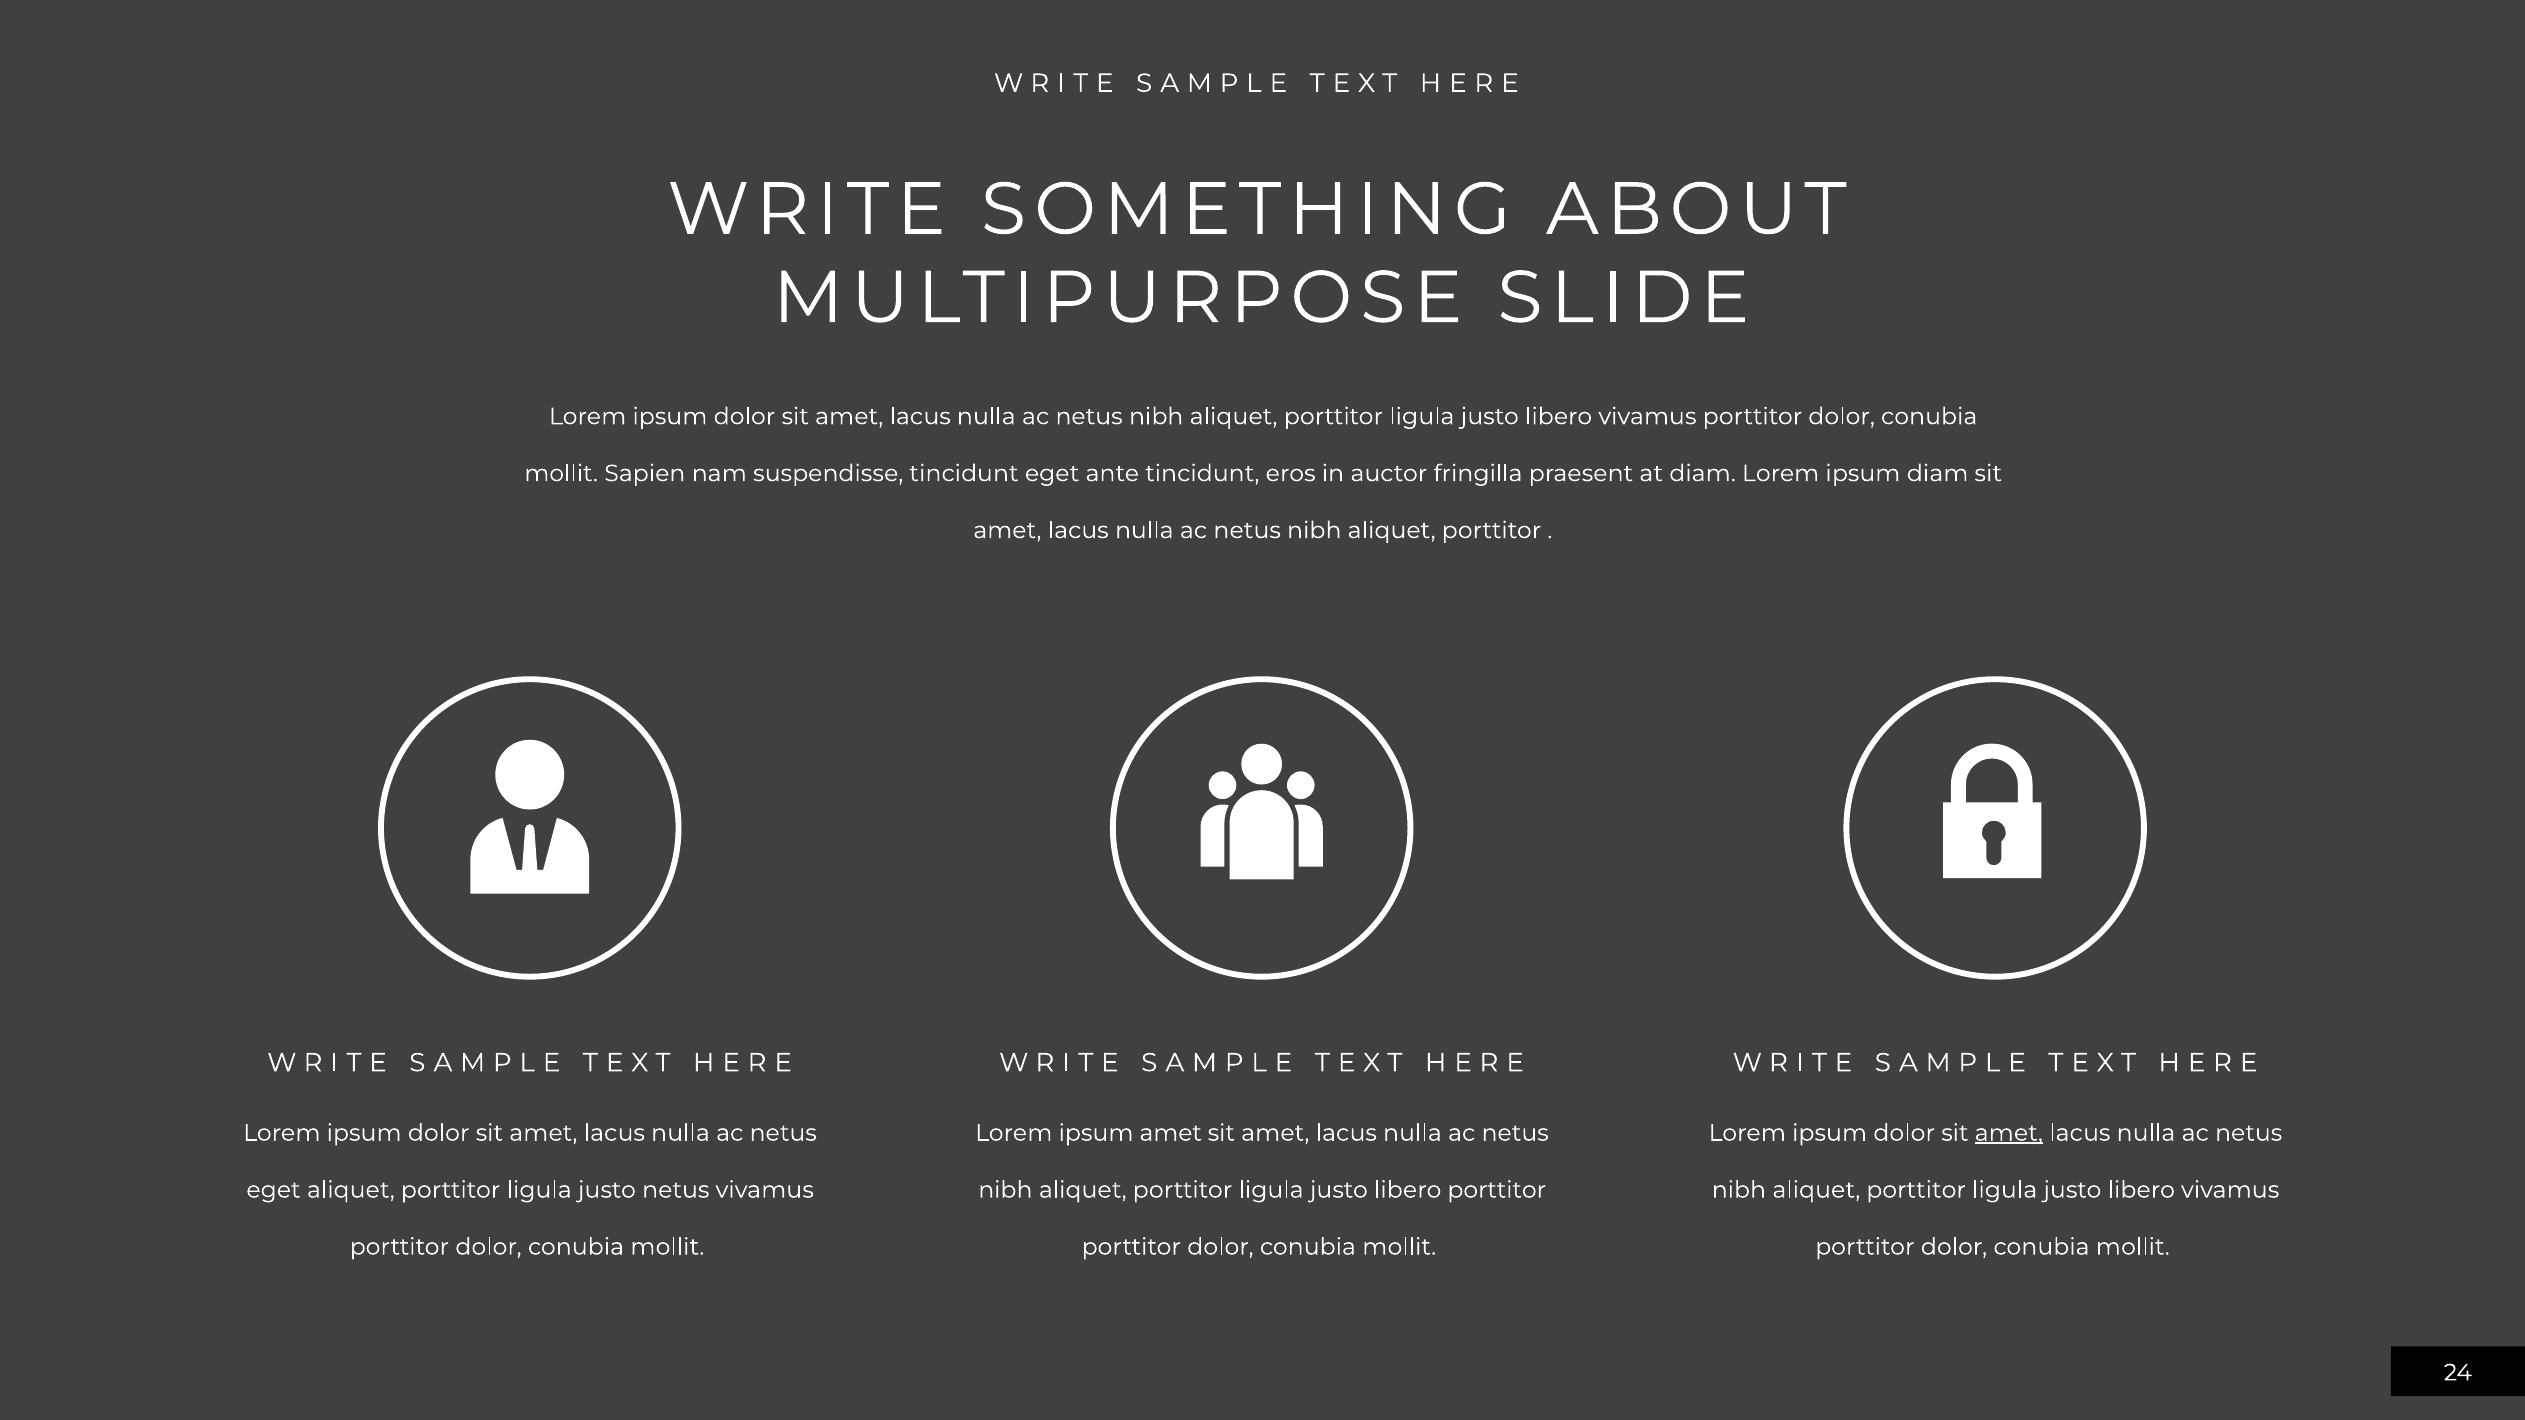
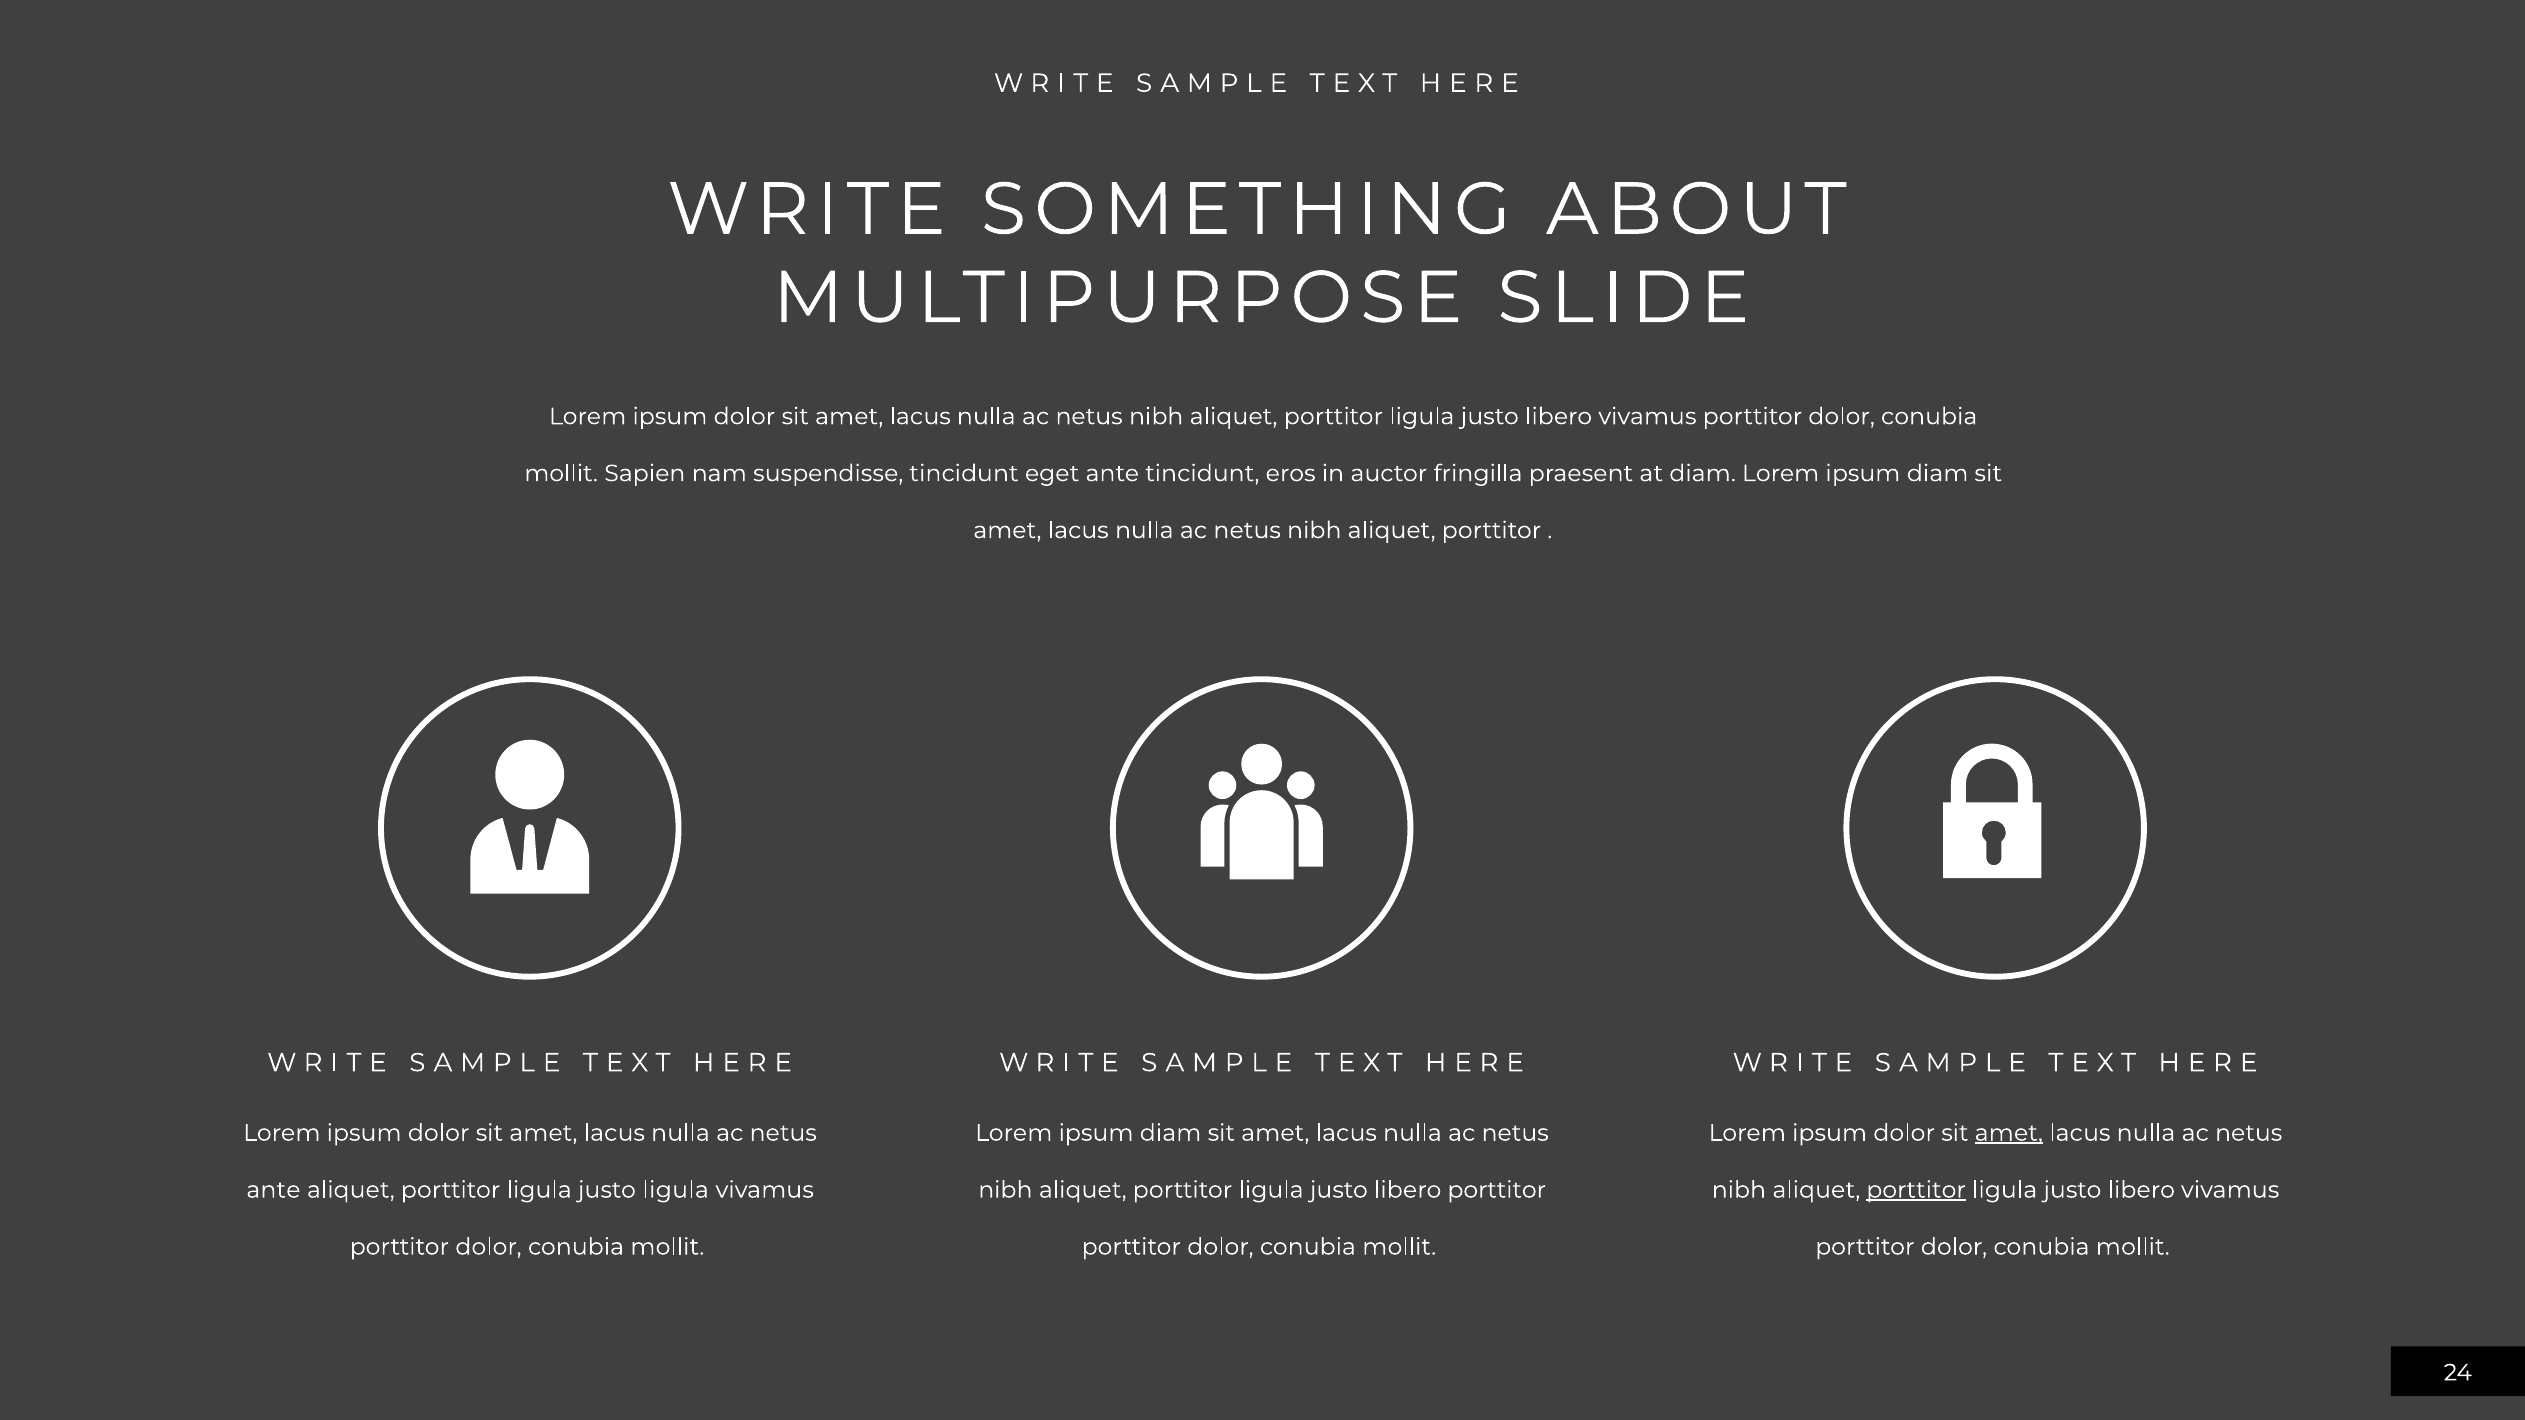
amet at (1171, 1133): amet -> diam
eget at (273, 1190): eget -> ante
justo netus: netus -> ligula
porttitor at (1916, 1190) underline: none -> present
